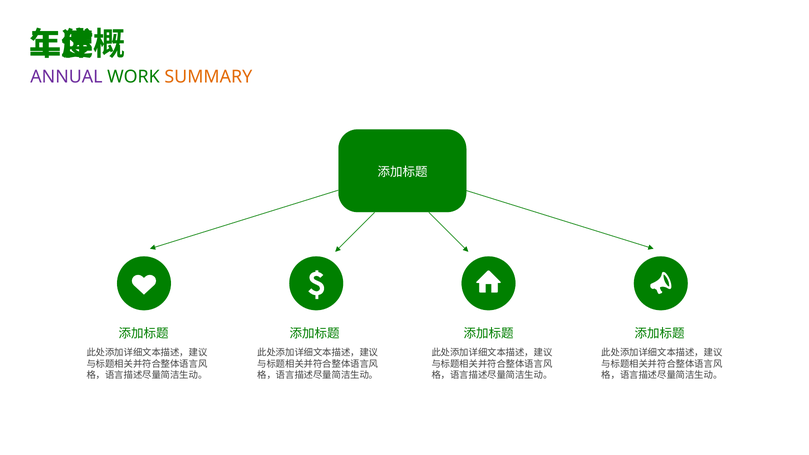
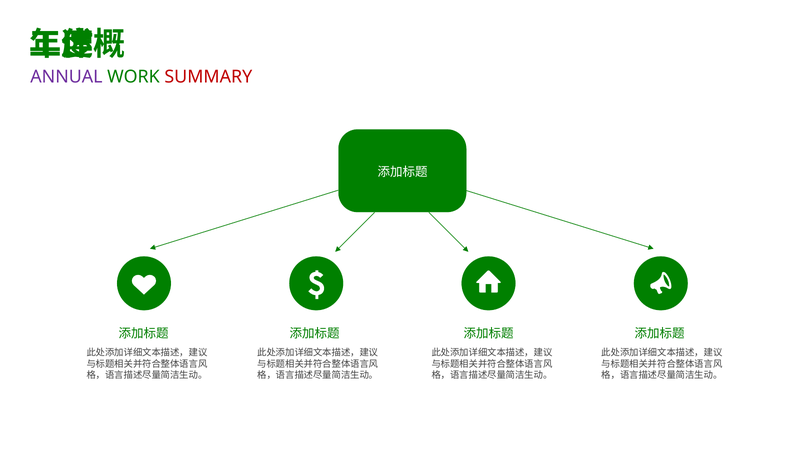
SUMMARY colour: orange -> red
